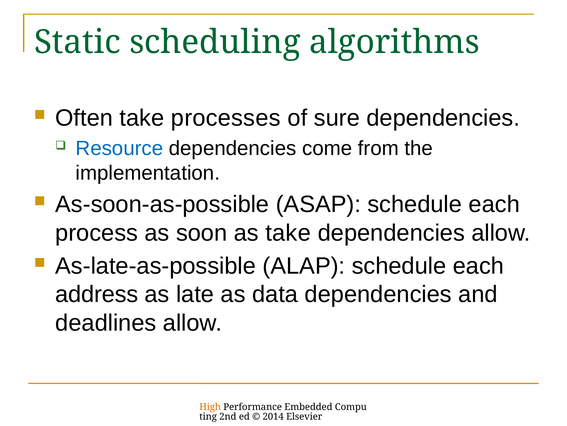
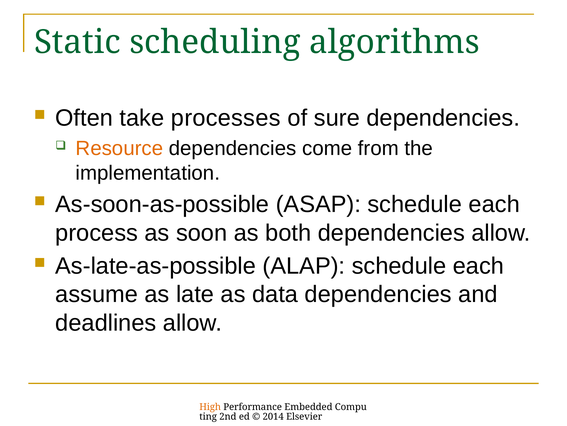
Resource colour: blue -> orange
as take: take -> both
address: address -> assume
